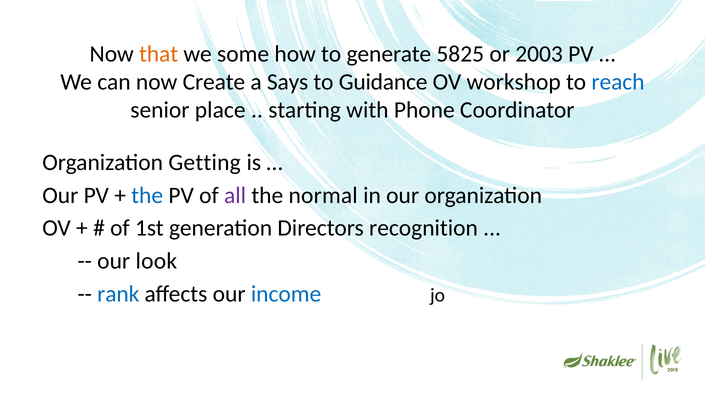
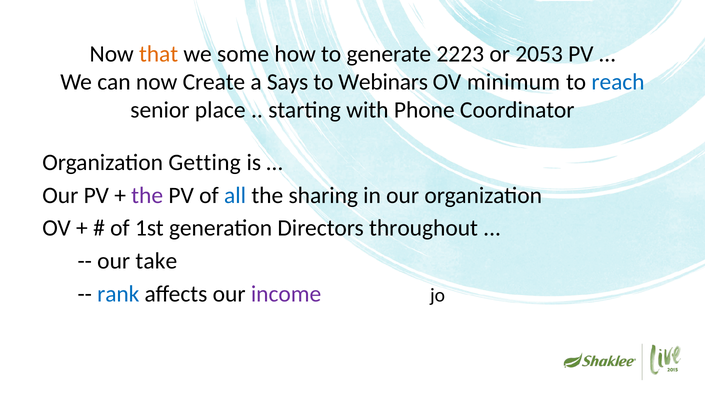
5825: 5825 -> 2223
2003: 2003 -> 2053
Guidance: Guidance -> Webinars
workshop: workshop -> minimum
the at (147, 196) colour: blue -> purple
all colour: purple -> blue
normal: normal -> sharing
recognition: recognition -> throughout
look: look -> take
income colour: blue -> purple
